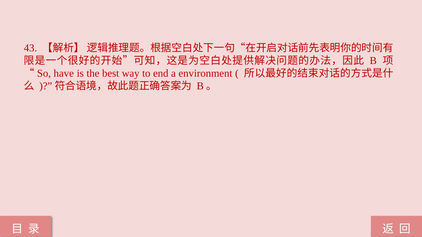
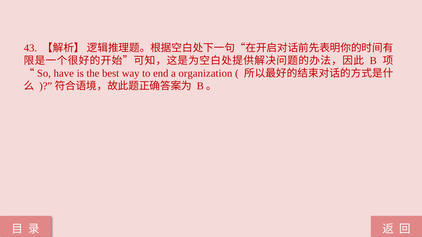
environment: environment -> organization
